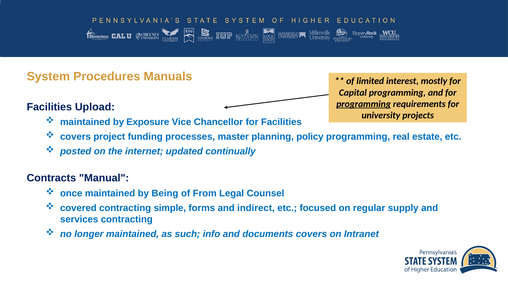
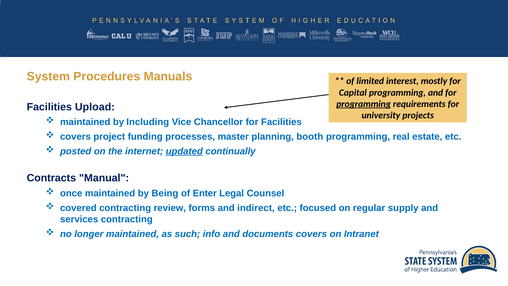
Exposure: Exposure -> Including
policy: policy -> booth
updated underline: none -> present
From: From -> Enter
simple: simple -> review
